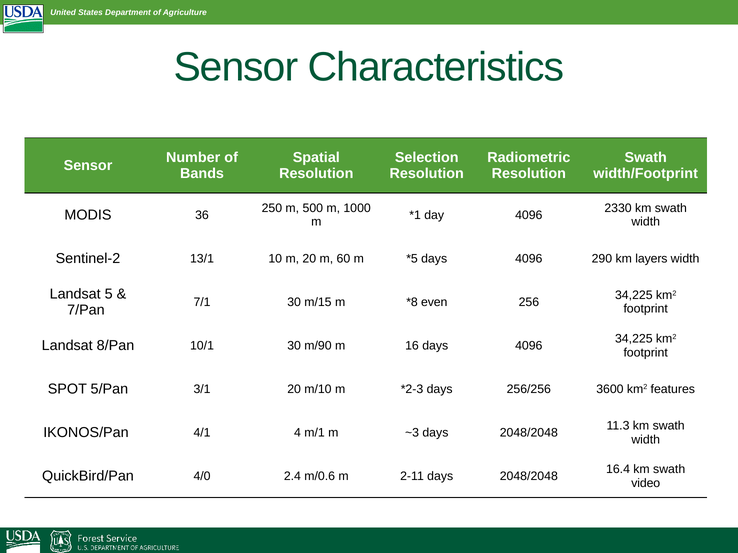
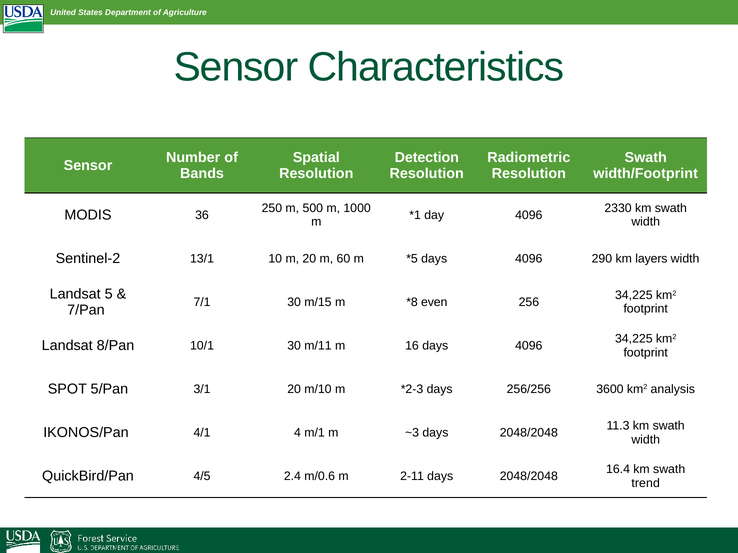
Selection: Selection -> Detection
m/90: m/90 -> m/11
features: features -> analysis
4/0: 4/0 -> 4/5
video: video -> trend
